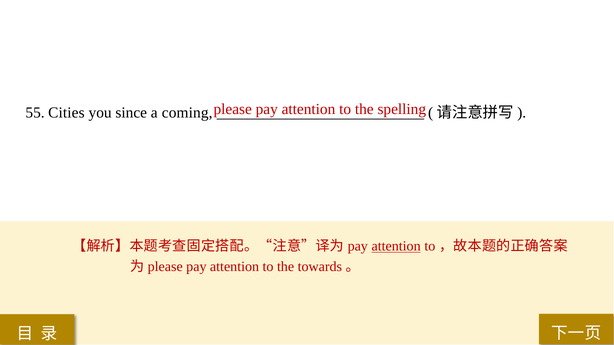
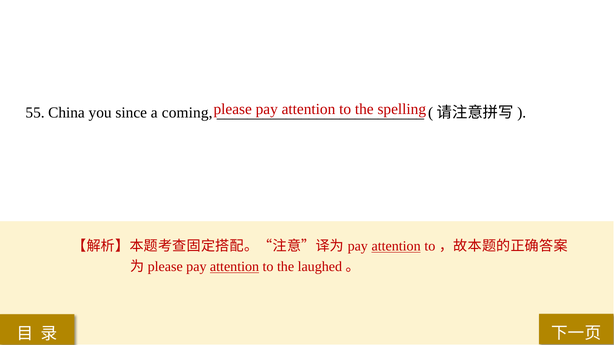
Cities: Cities -> China
attention at (235, 267) underline: none -> present
towards: towards -> laughed
